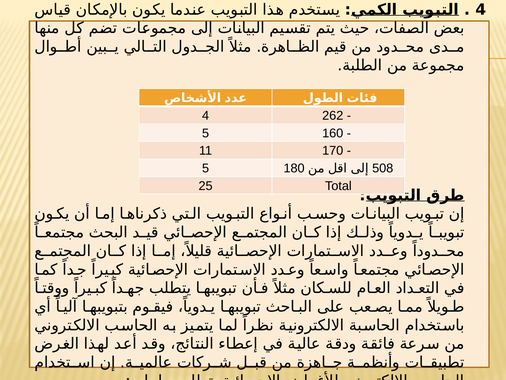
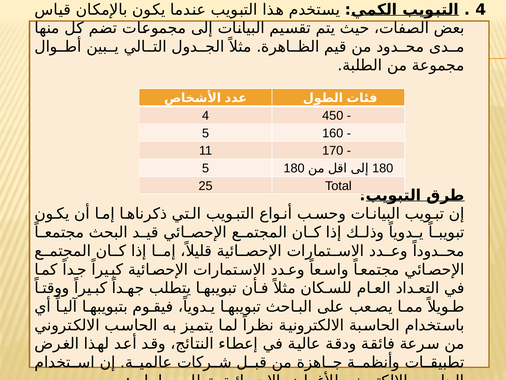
262: 262 -> 450
5 508: 508 -> 180
